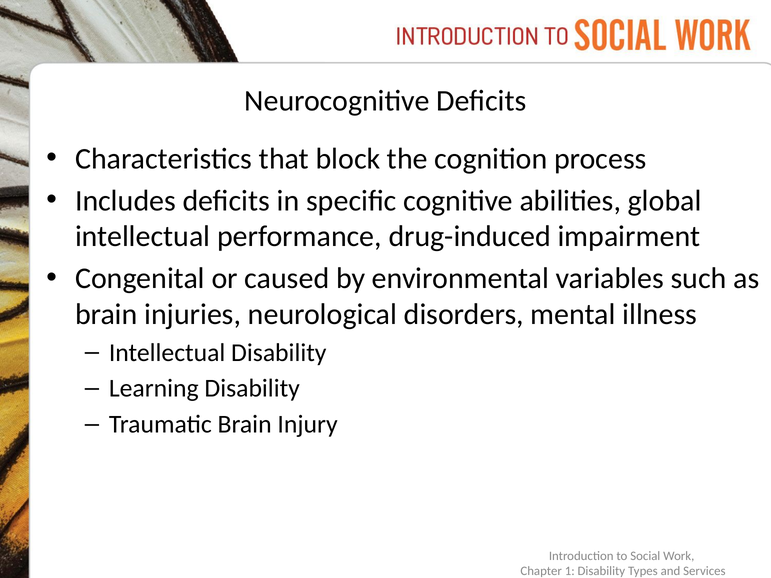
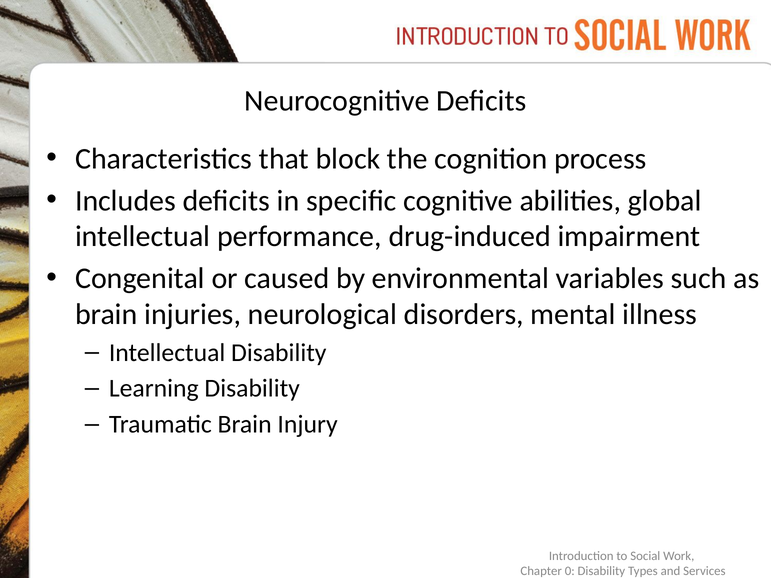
1: 1 -> 0
